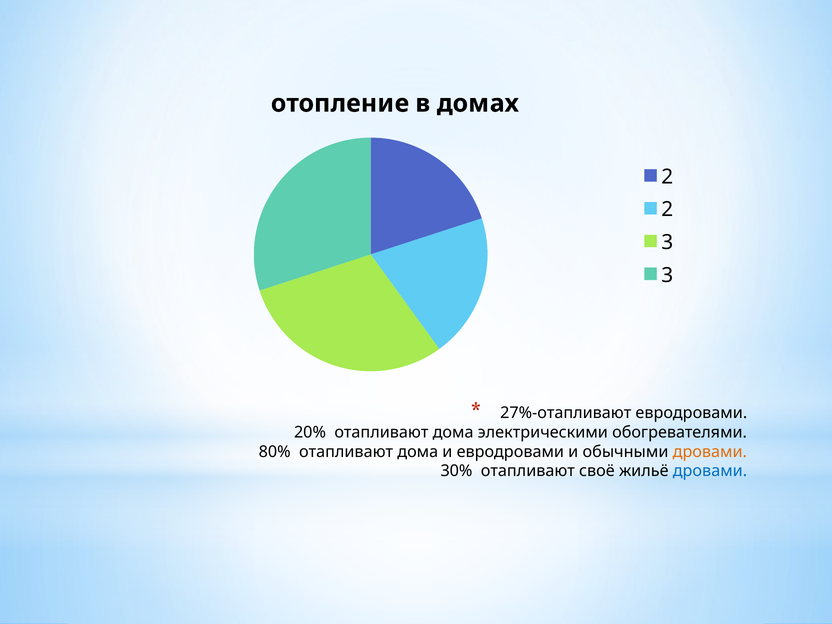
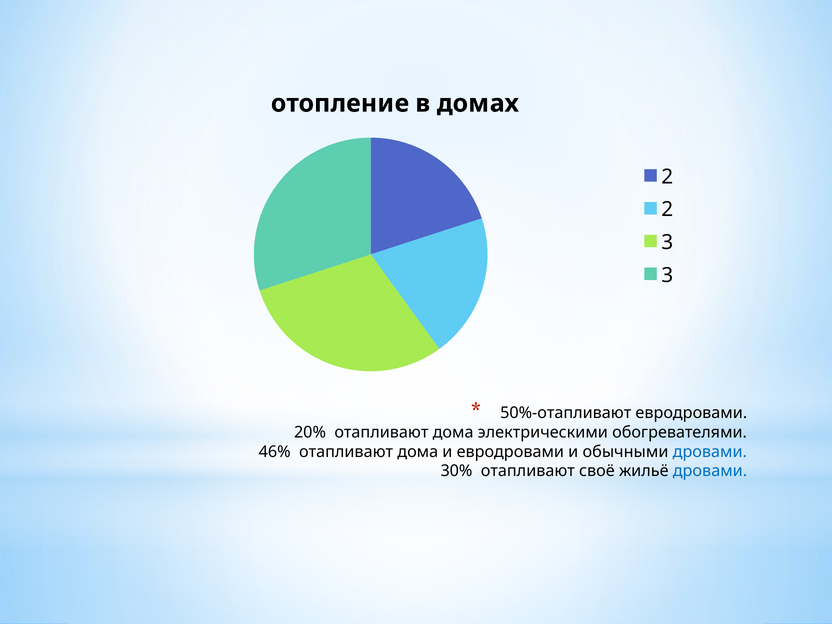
27%-отапливают: 27%-отапливают -> 50%-отапливают
80%: 80% -> 46%
дровами at (710, 452) colour: orange -> blue
